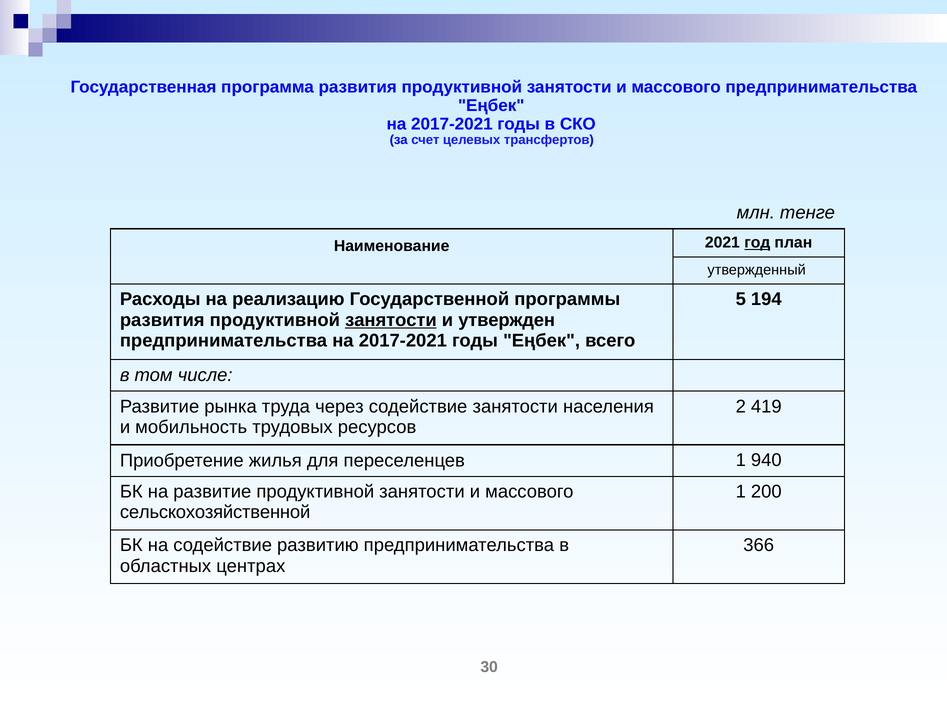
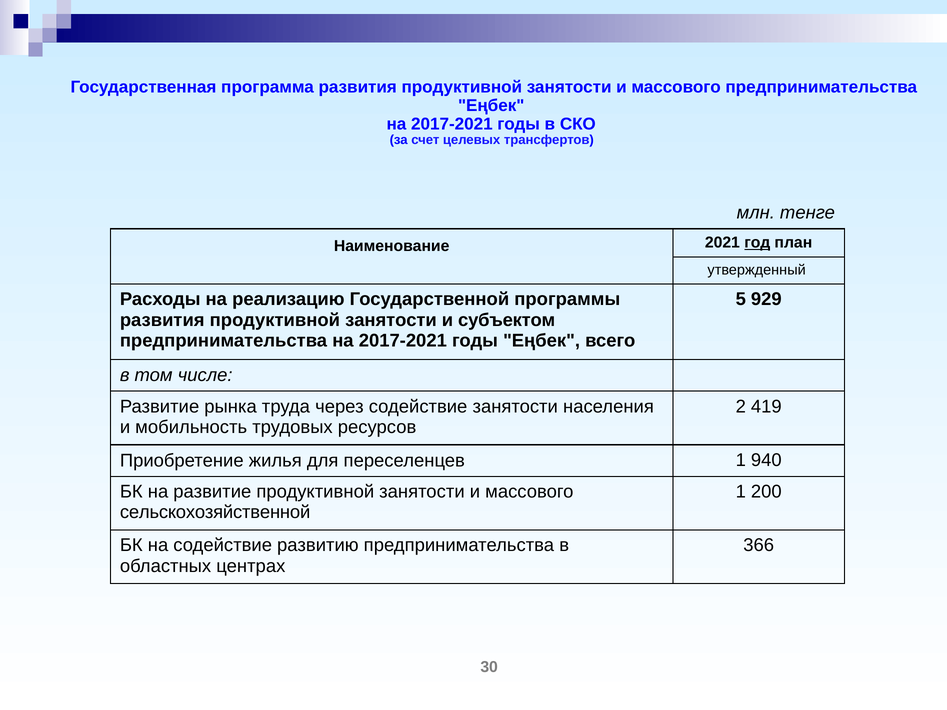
194: 194 -> 929
занятости at (391, 320) underline: present -> none
утвержден: утвержден -> субъектом
